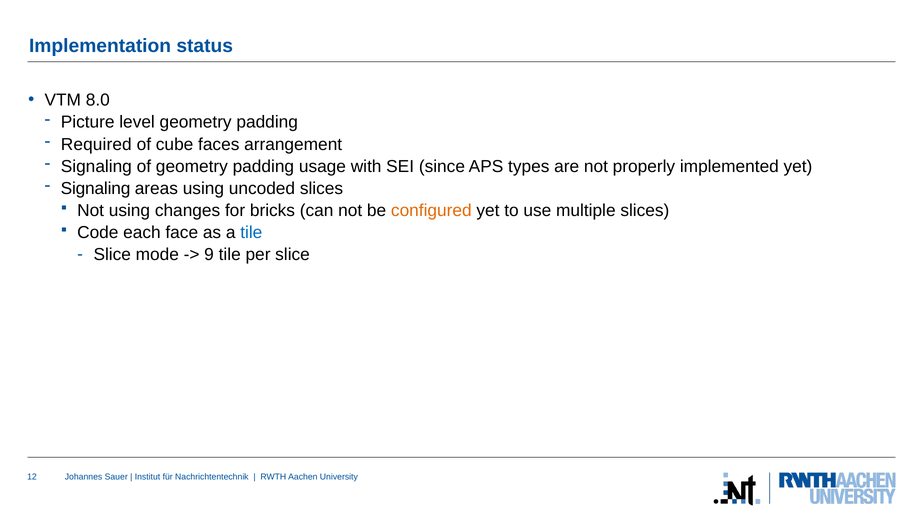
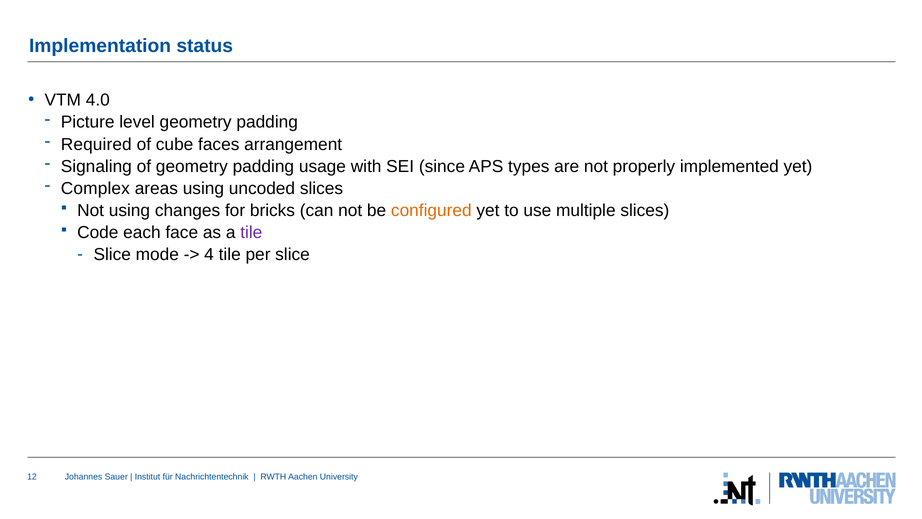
8.0: 8.0 -> 4.0
Signaling at (96, 188): Signaling -> Complex
tile at (251, 233) colour: blue -> purple
9: 9 -> 4
